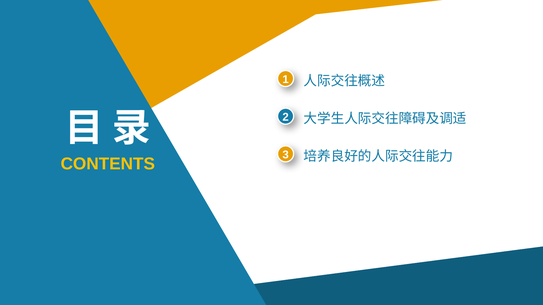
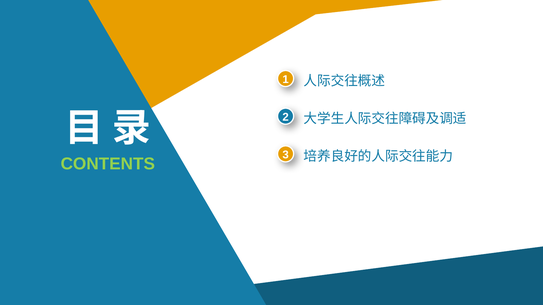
CONTENTS colour: yellow -> light green
